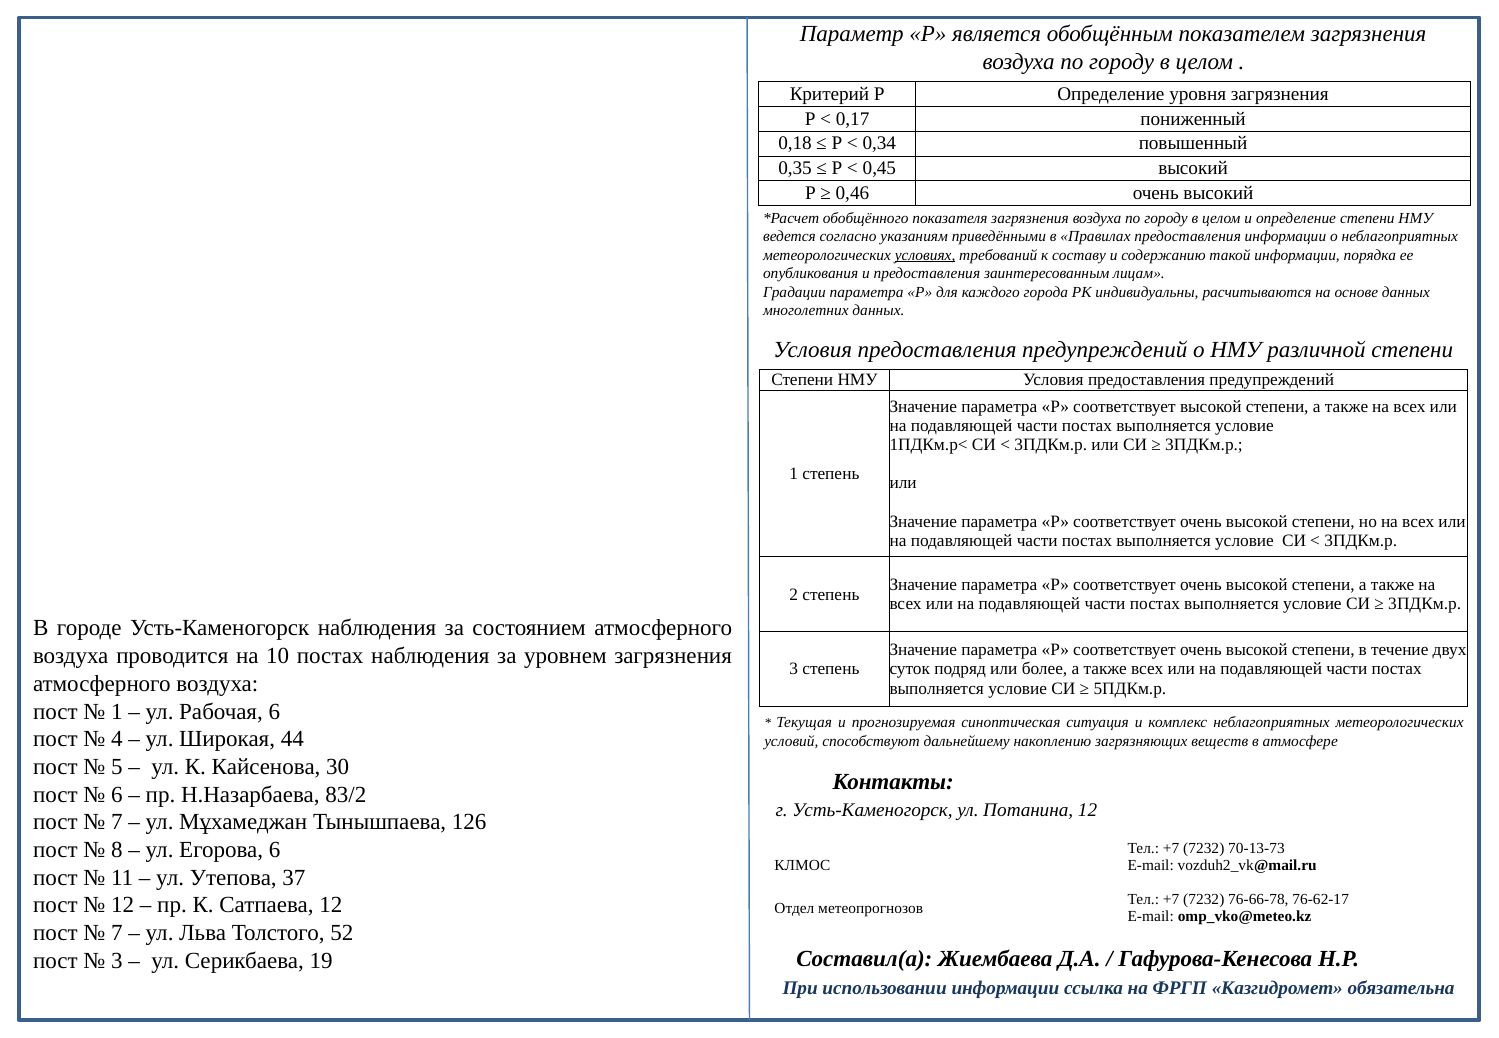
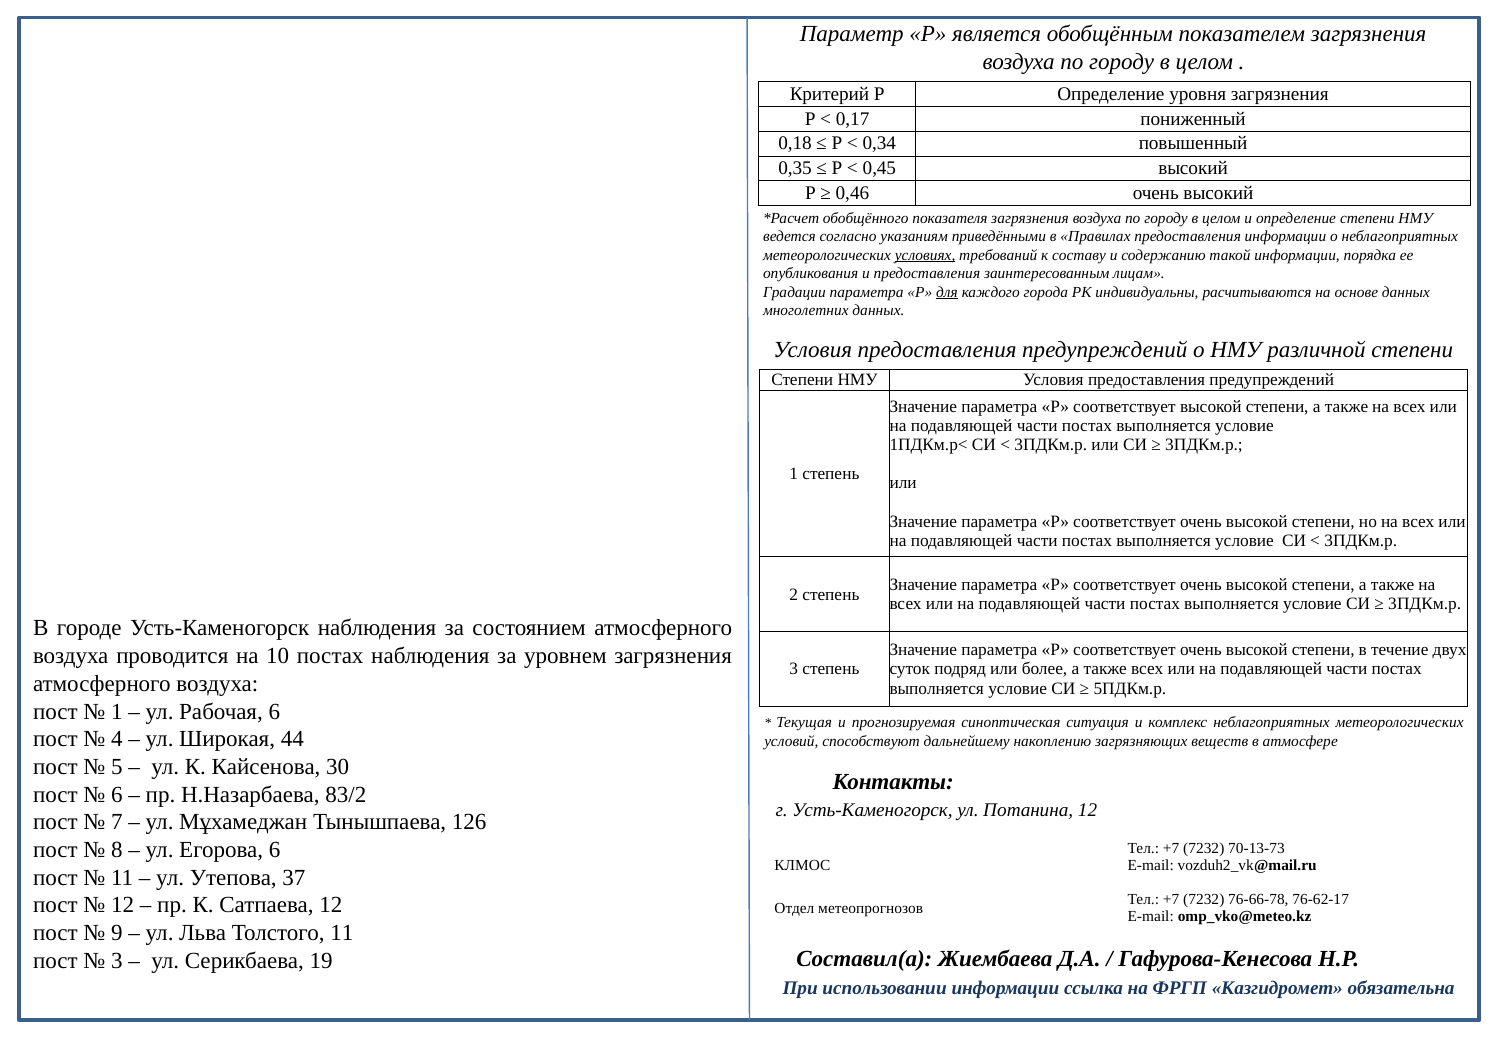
для underline: none -> present
7 at (117, 933): 7 -> 9
Толстого 52: 52 -> 11
